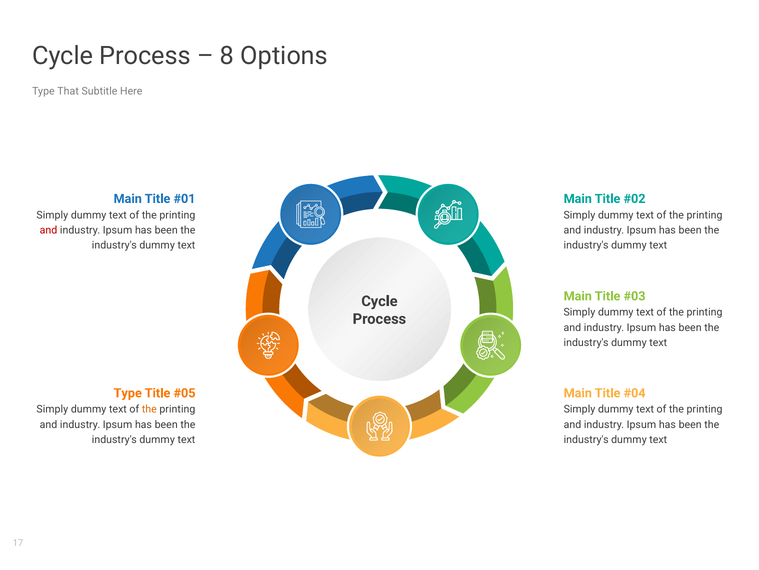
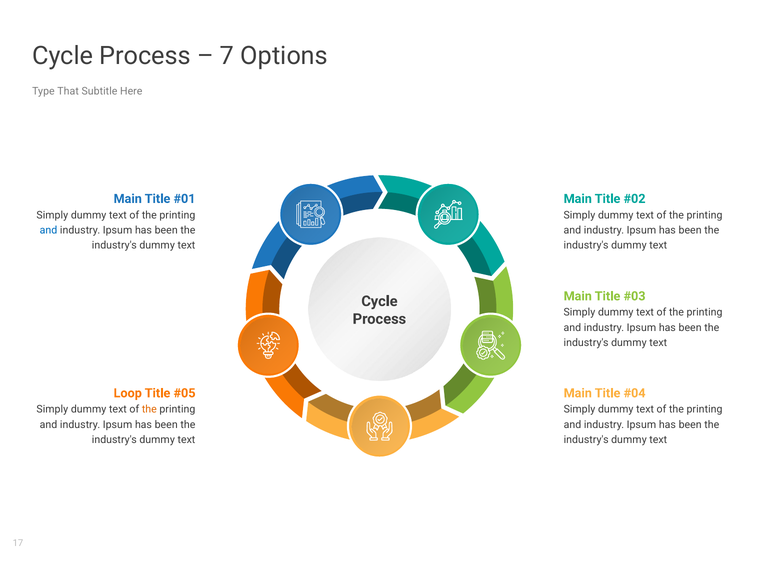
8: 8 -> 7
and at (48, 230) colour: red -> blue
Type at (128, 393): Type -> Loop
